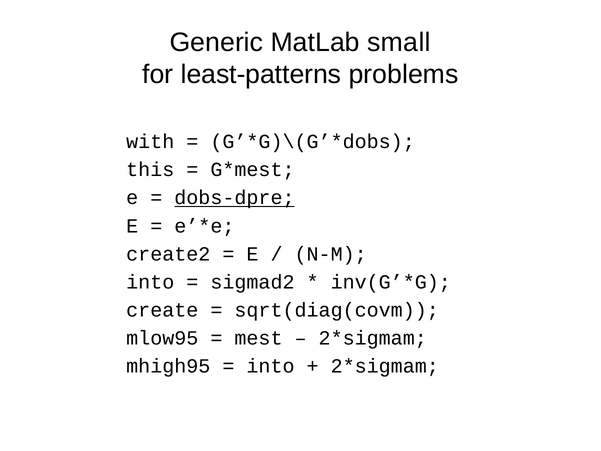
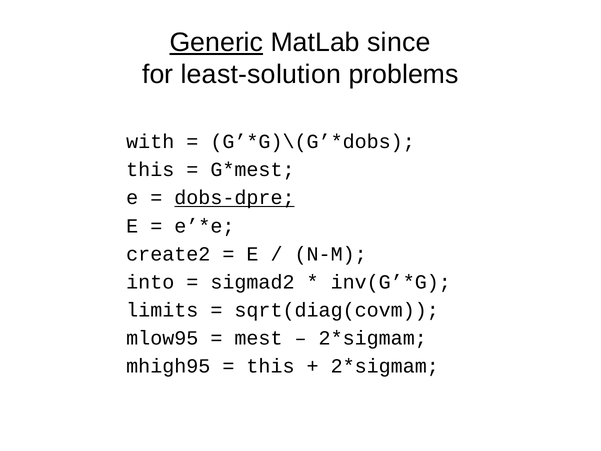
Generic underline: none -> present
small: small -> since
least-patterns: least-patterns -> least-solution
create: create -> limits
into at (271, 366): into -> this
